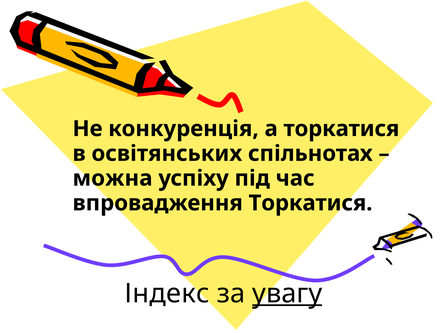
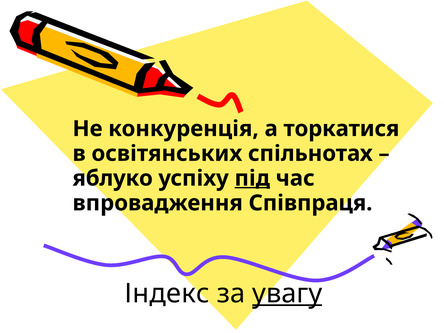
можна: можна -> яблуко
під underline: none -> present
впровадження Торкатися: Торкатися -> Співпраця
